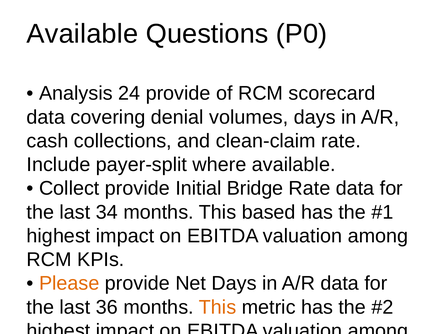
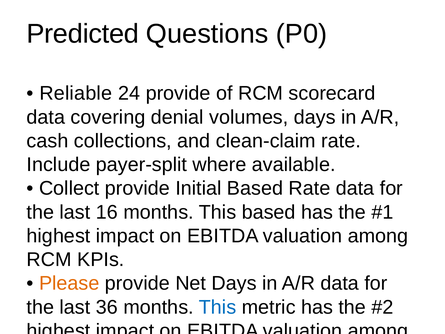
Available at (82, 34): Available -> Predicted
Analysis: Analysis -> Reliable
Initial Bridge: Bridge -> Based
34: 34 -> 16
This at (218, 307) colour: orange -> blue
